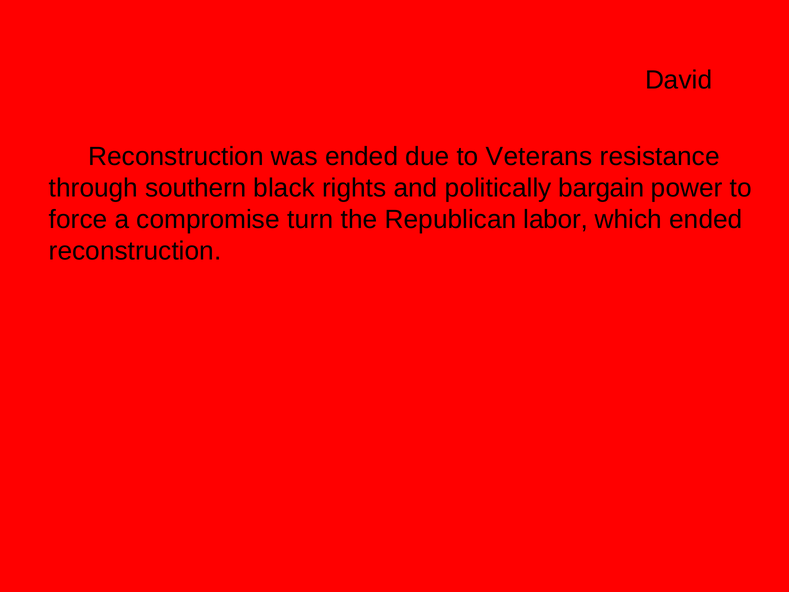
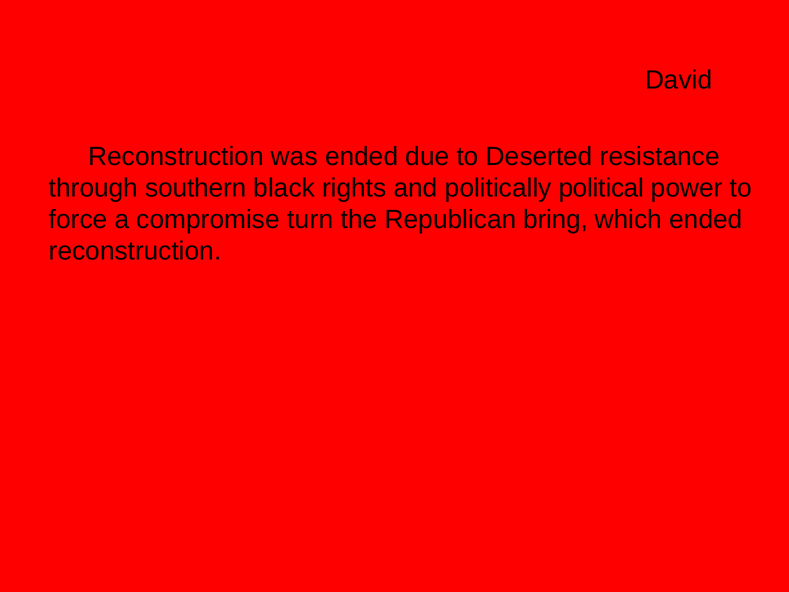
Veterans: Veterans -> Deserted
bargain: bargain -> political
labor: labor -> bring
